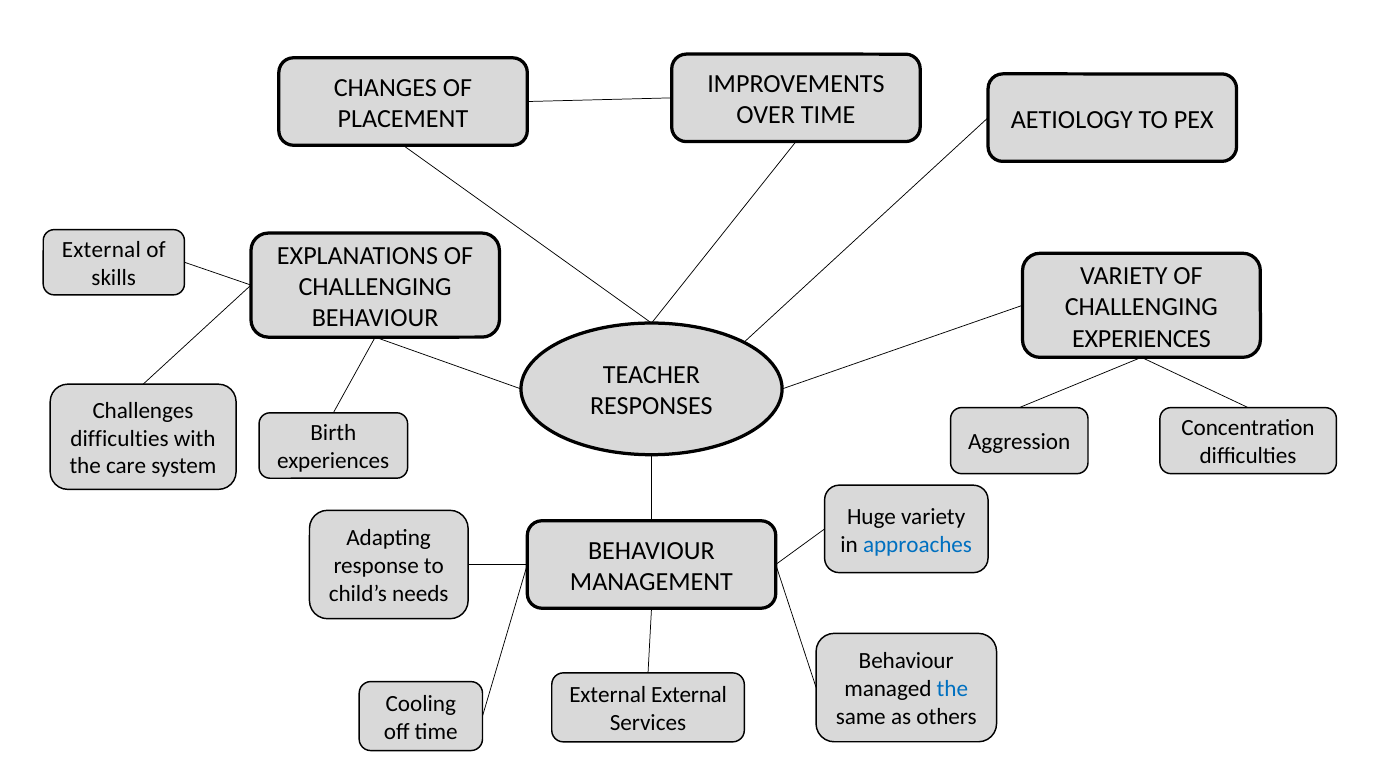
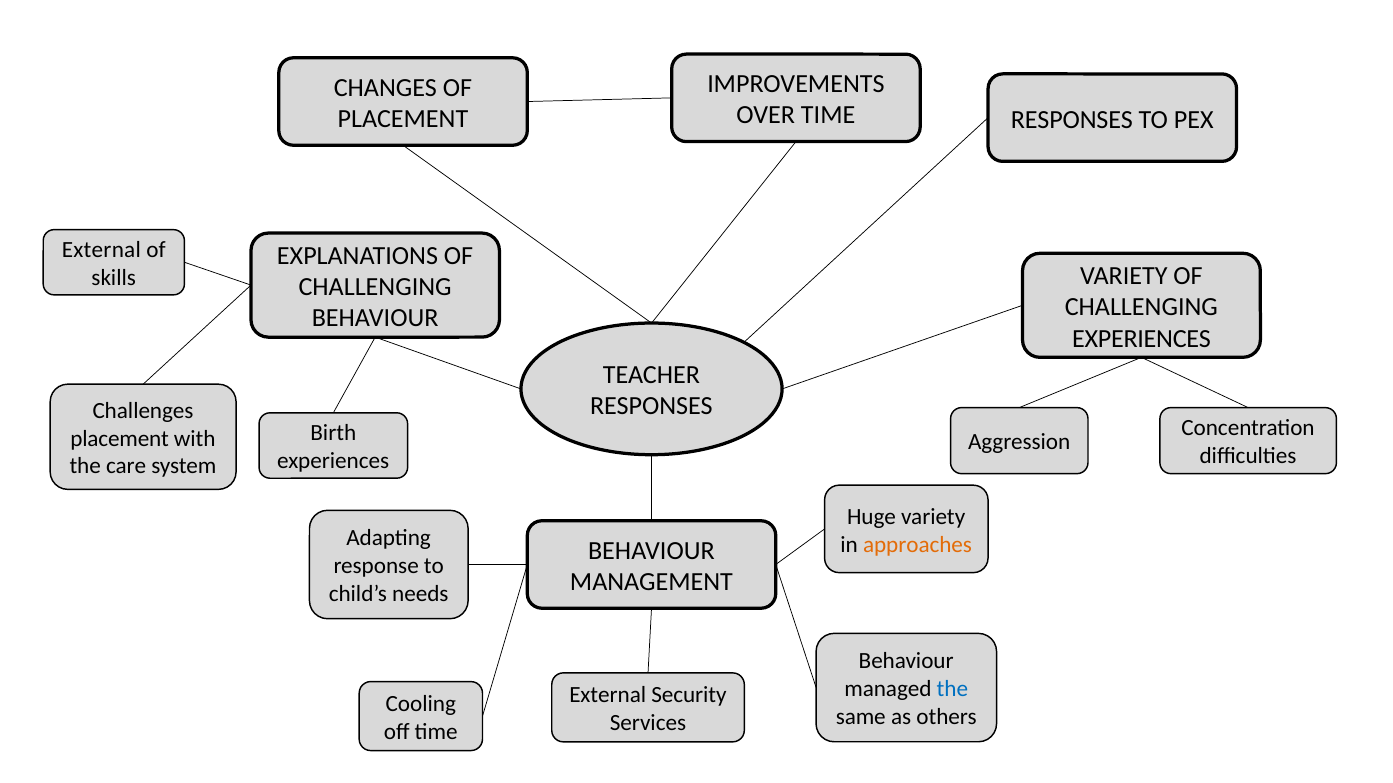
TIME AETIOLOGY: AETIOLOGY -> RESPONSES
difficulties at (119, 439): difficulties -> placement
approaches colour: blue -> orange
External External: External -> Security
